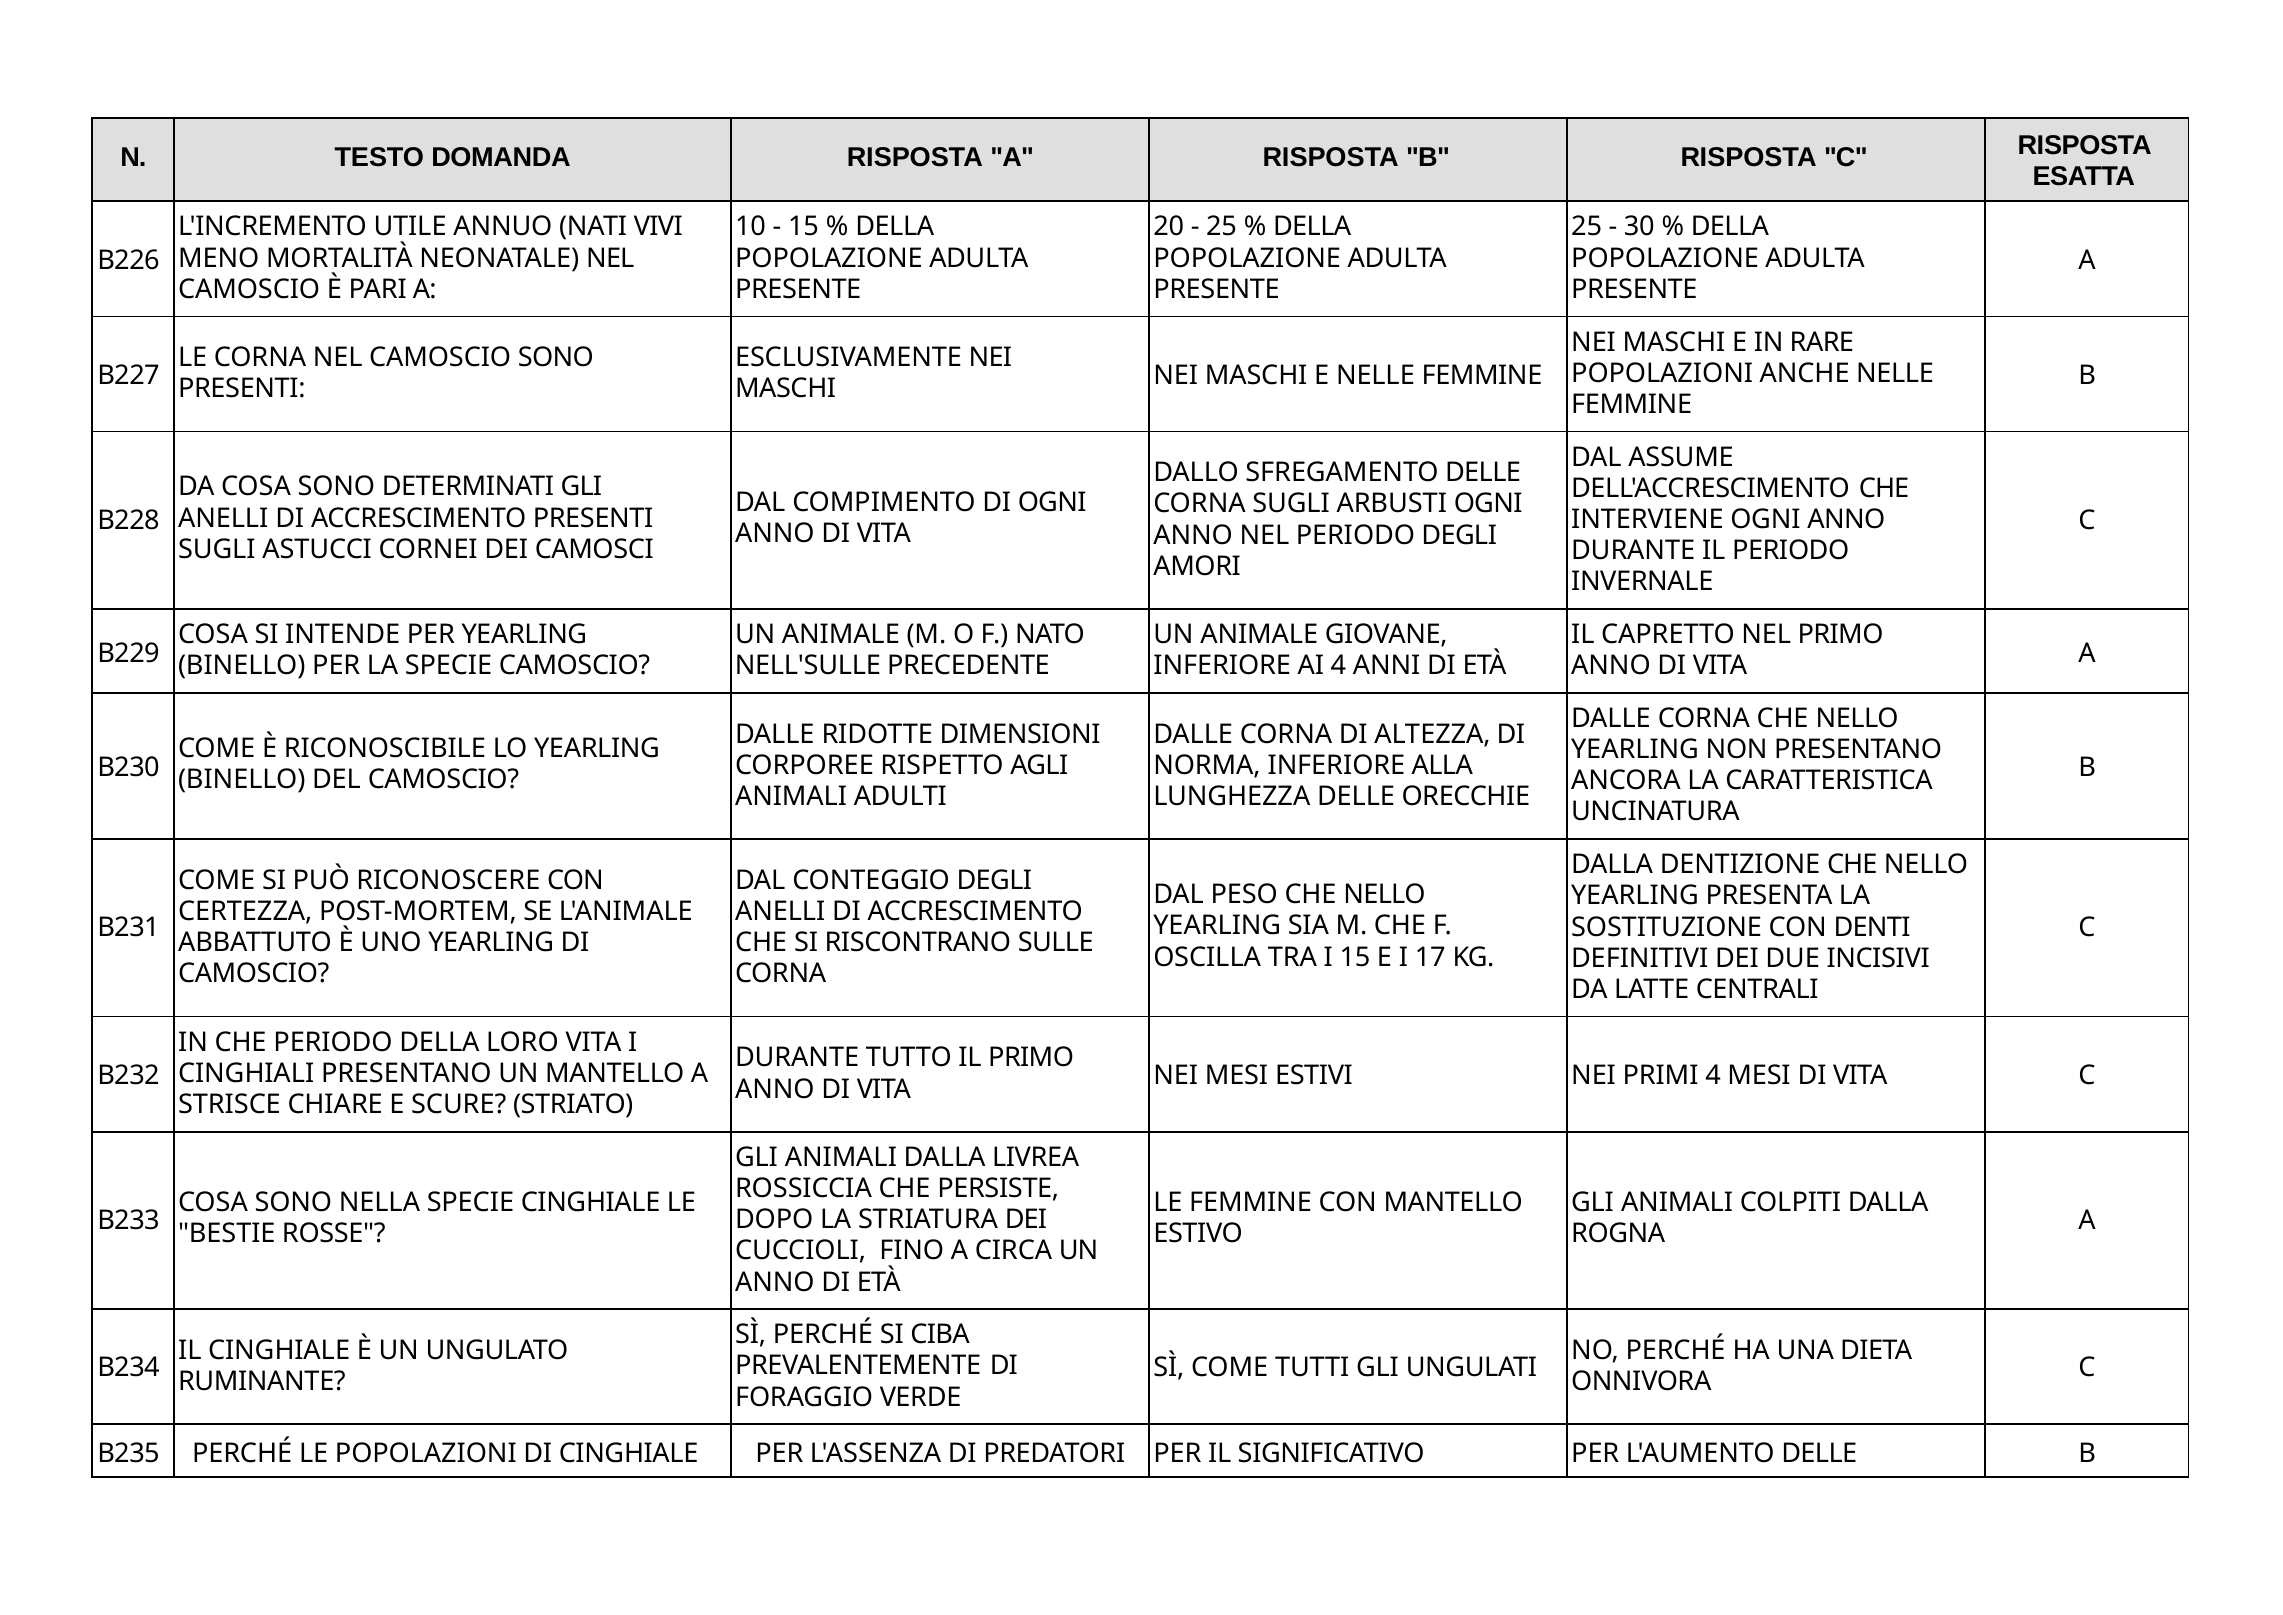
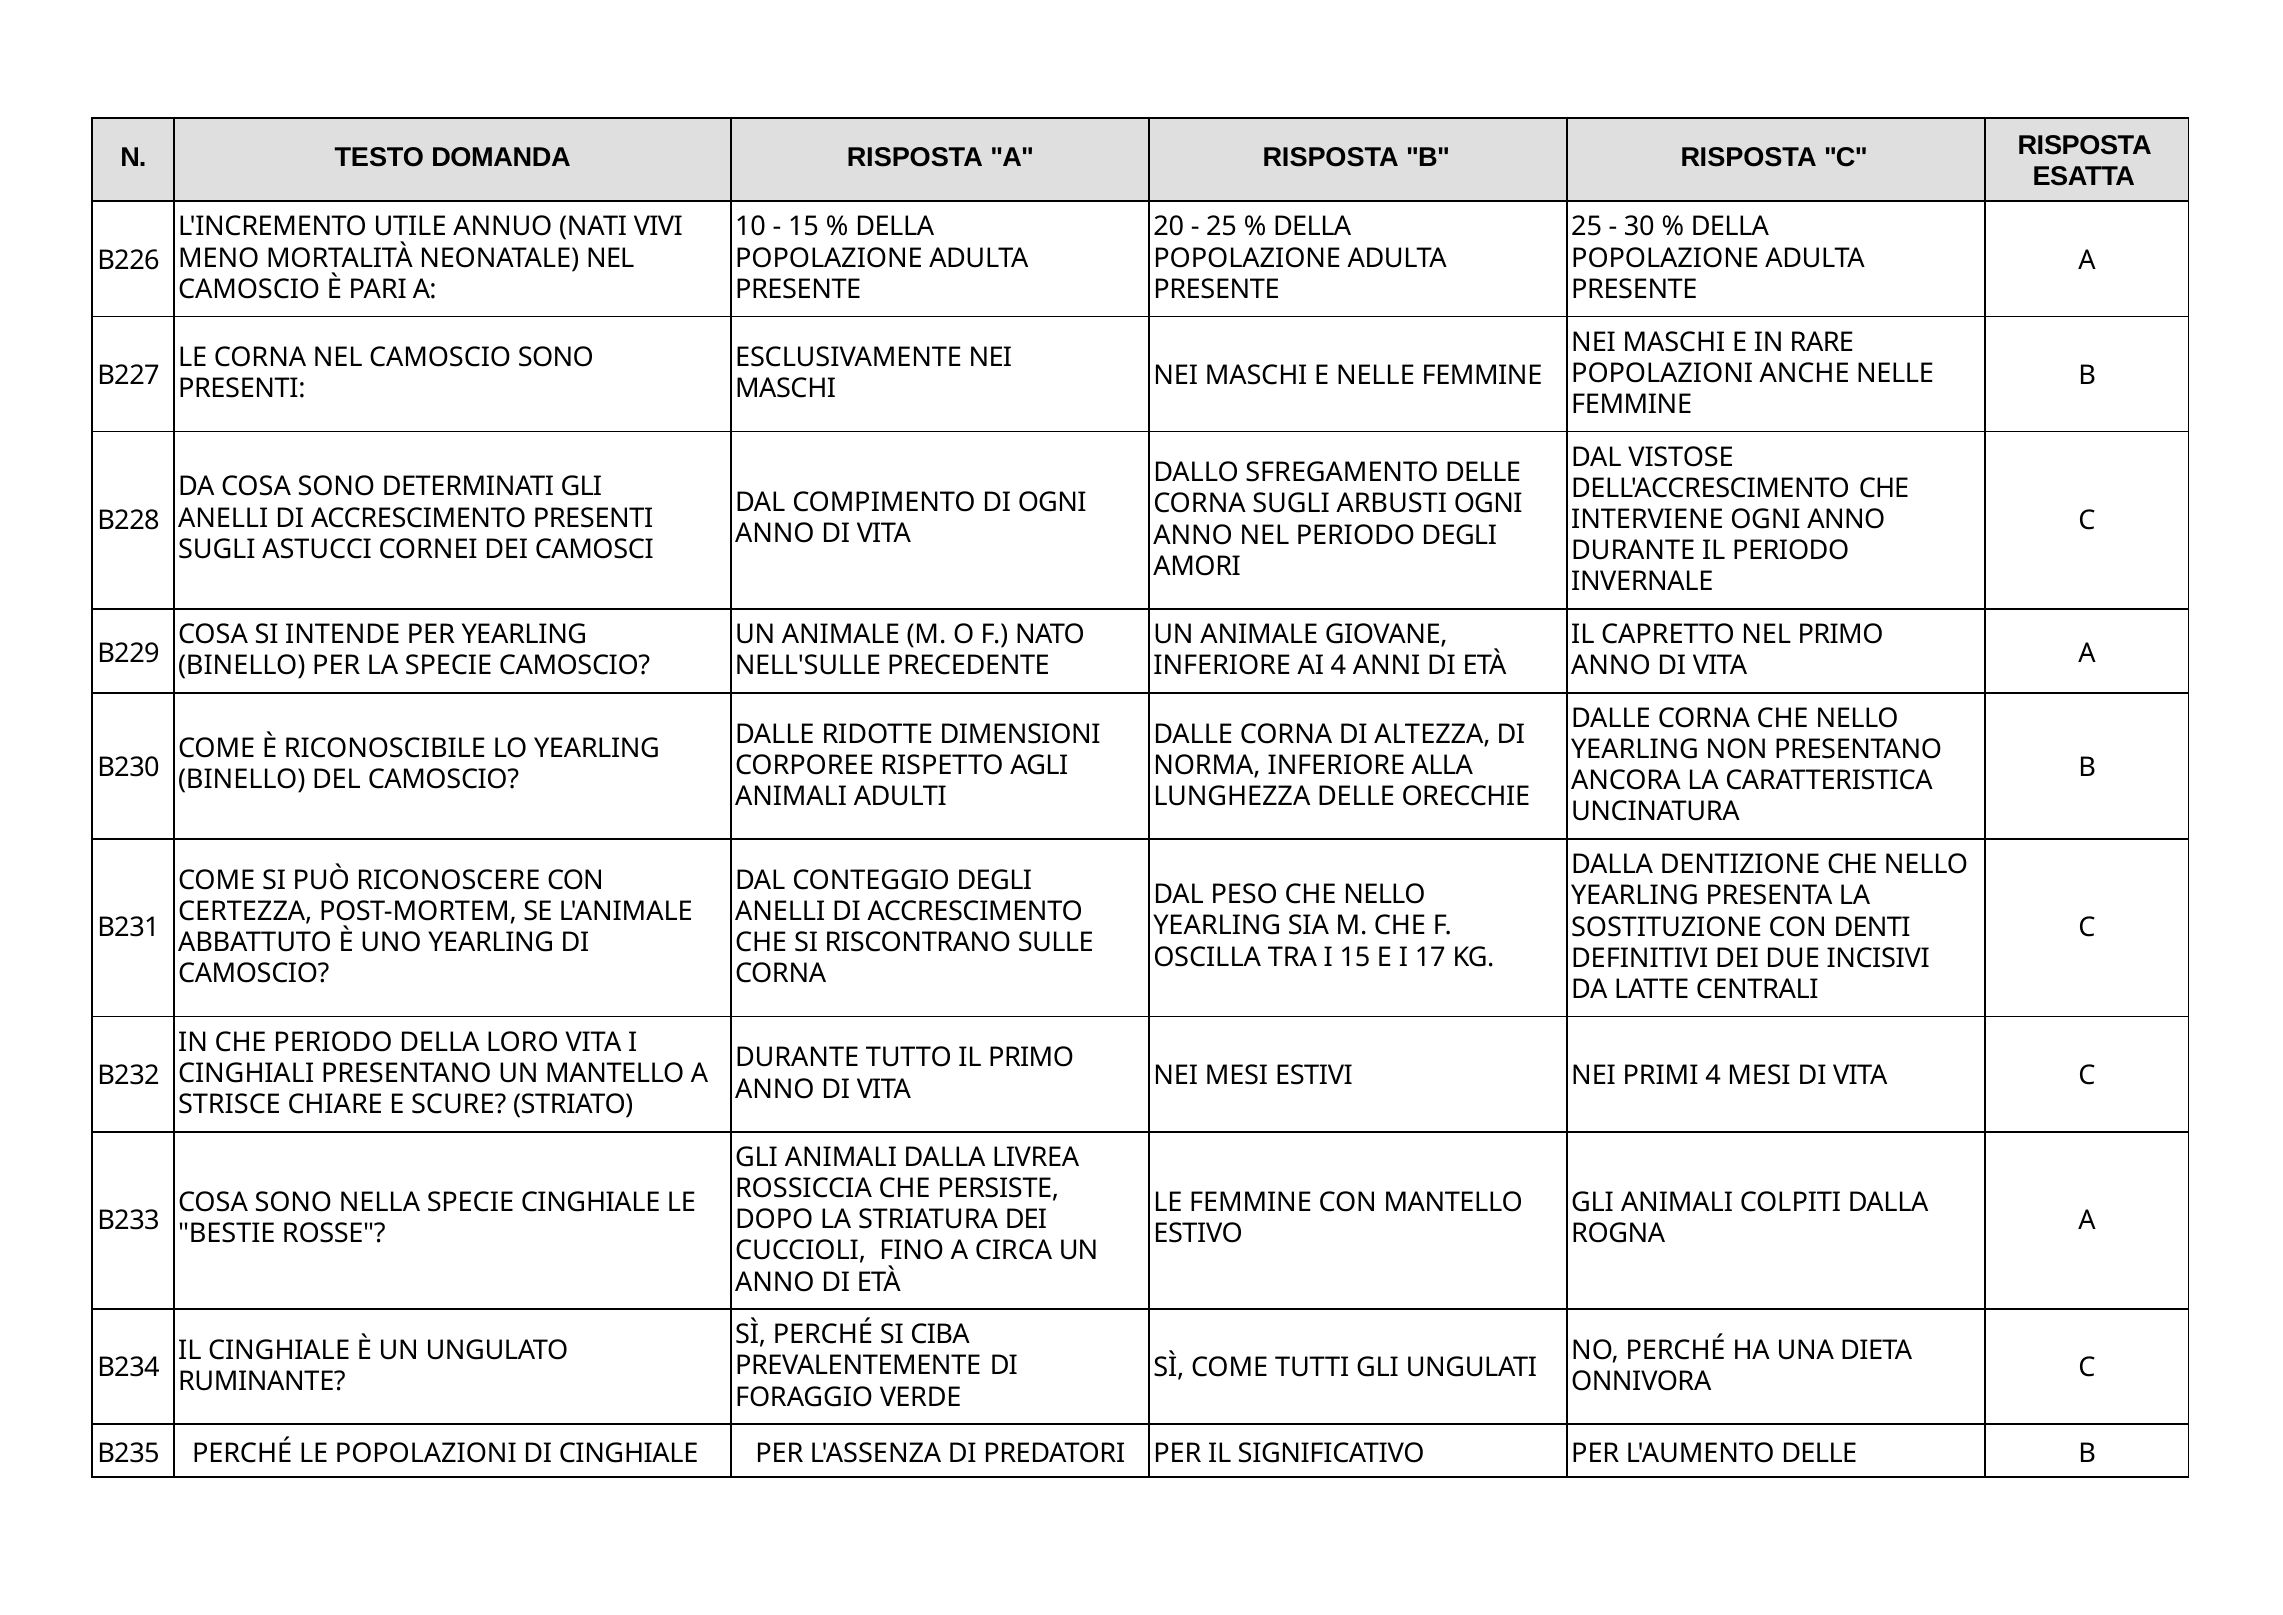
ASSUME: ASSUME -> VISTOSE
